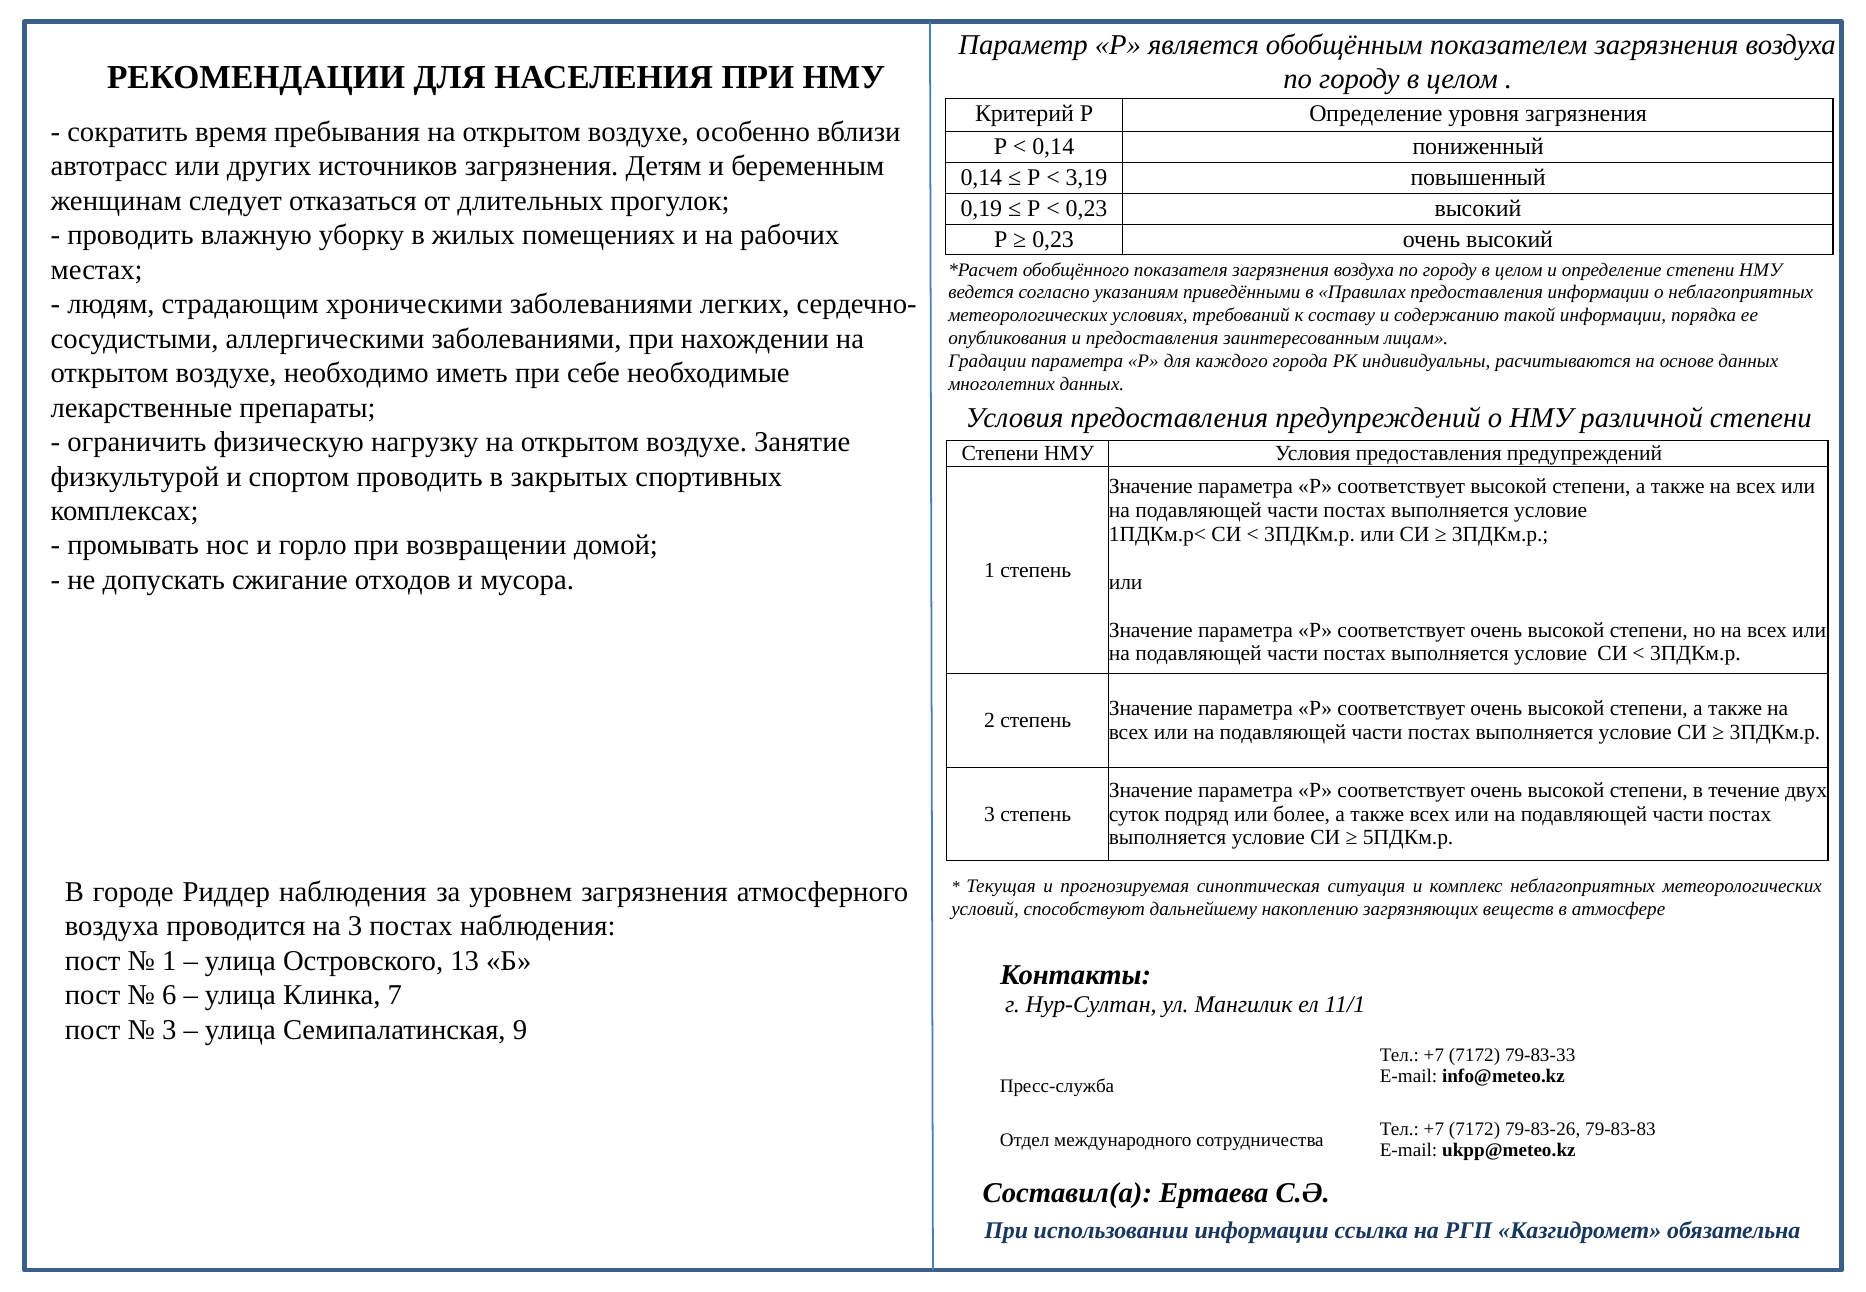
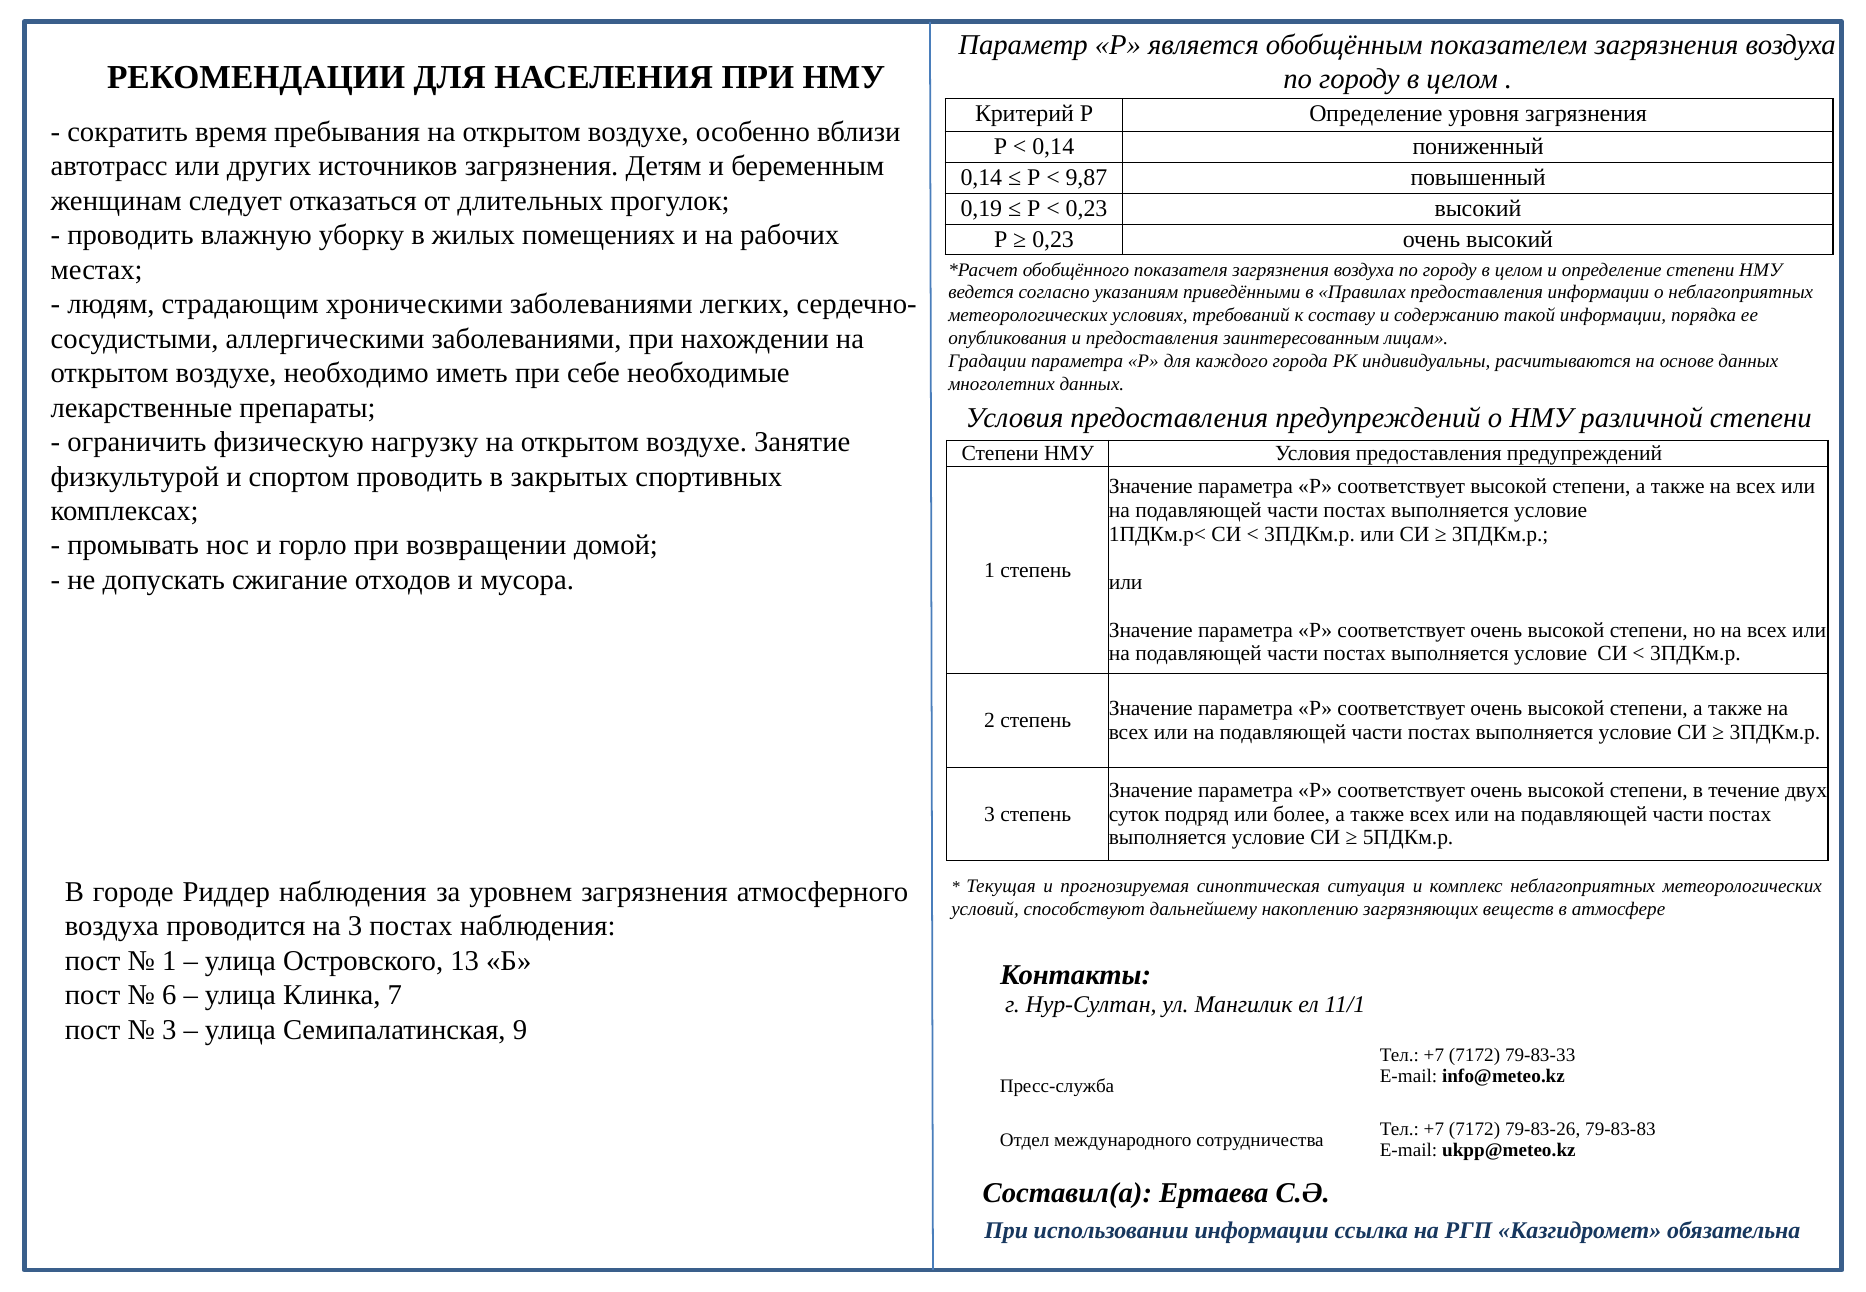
3,19: 3,19 -> 9,87
